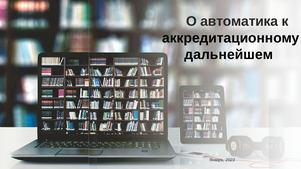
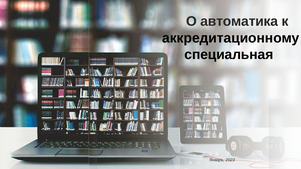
дальнейшем: дальнейшем -> специальная
